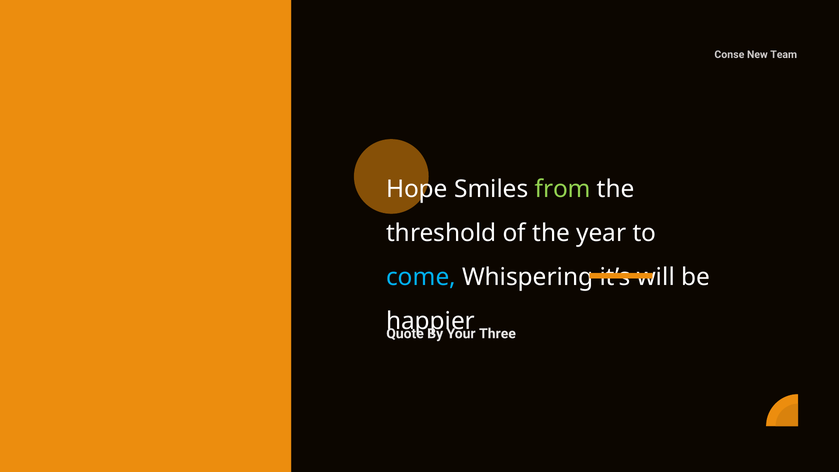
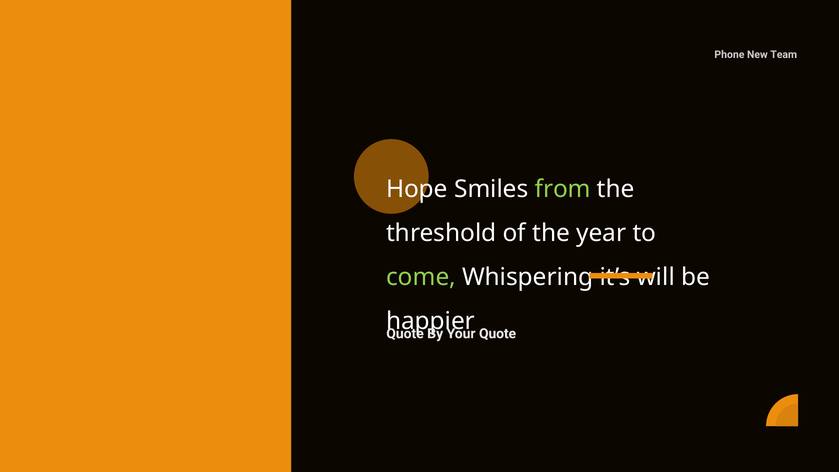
Conse: Conse -> Phone
come colour: light blue -> light green
Three at (497, 334): Three -> Quote
